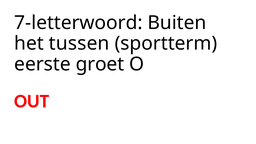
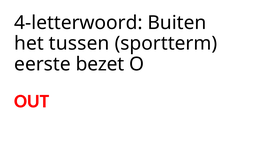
7-letterwoord: 7-letterwoord -> 4-letterwoord
groet: groet -> bezet
